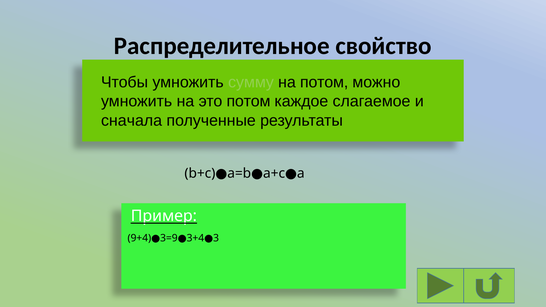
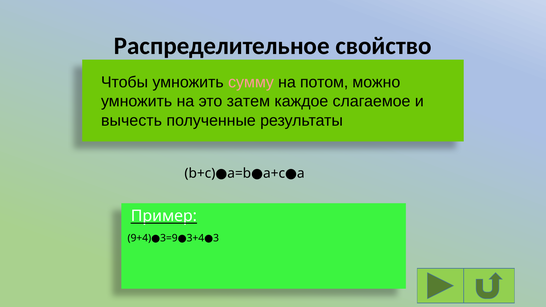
сумму colour: light green -> pink
это потом: потом -> затем
сначала: сначала -> вычесть
